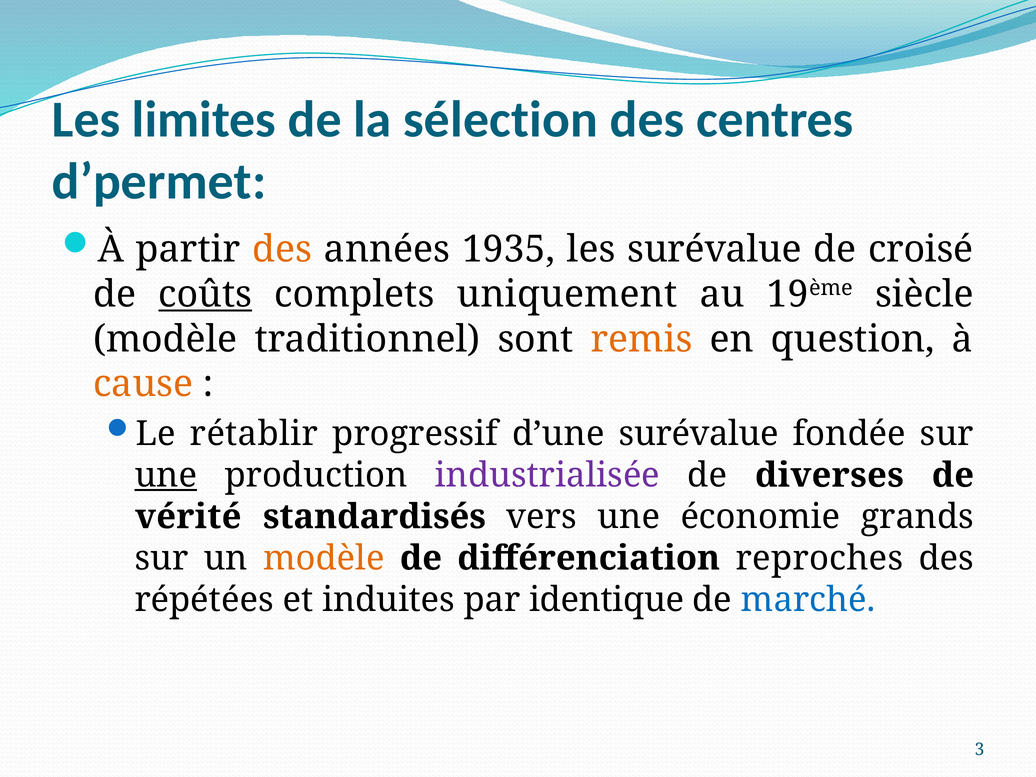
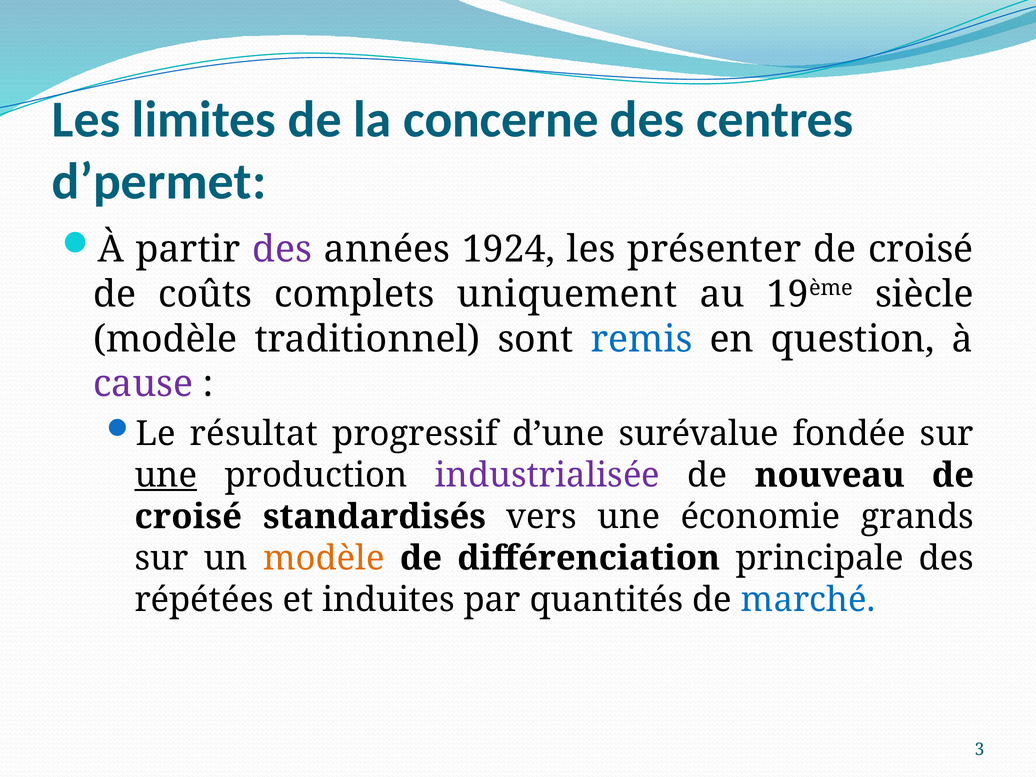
sélection: sélection -> concerne
des at (282, 249) colour: orange -> purple
1935: 1935 -> 1924
les surévalue: surévalue -> présenter
coûts underline: present -> none
remis colour: orange -> blue
cause colour: orange -> purple
rétablir: rétablir -> résultat
diverses: diverses -> nouveau
vérité at (188, 517): vérité -> croisé
reproches: reproches -> principale
identique: identique -> quantités
